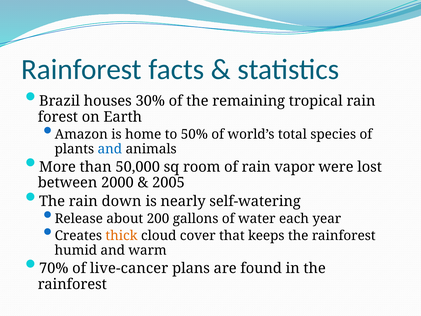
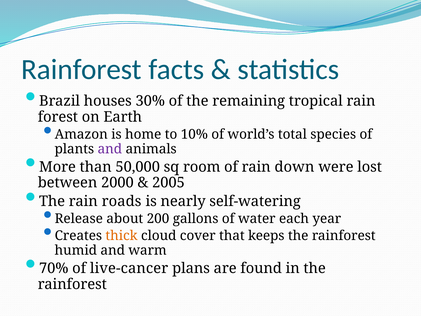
50%: 50% -> 10%
and at (110, 149) colour: blue -> purple
vapor: vapor -> down
down: down -> roads
